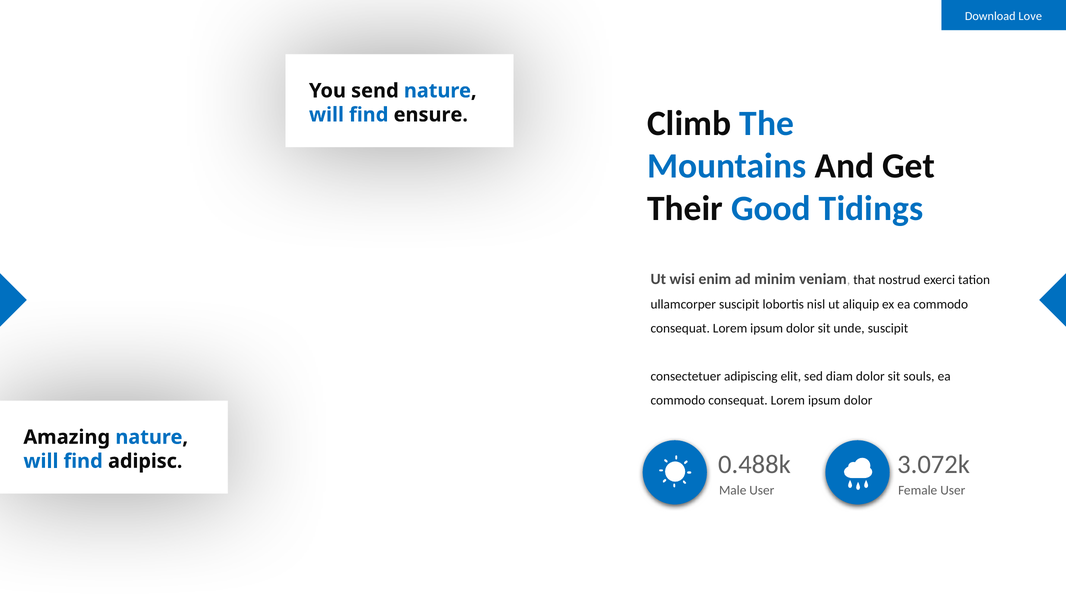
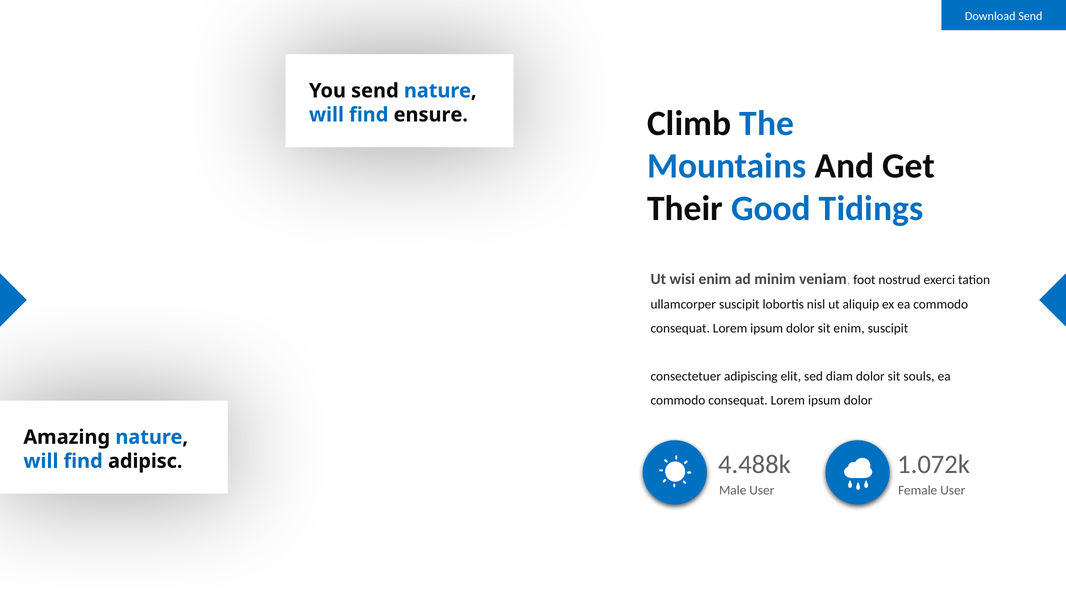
Download Love: Love -> Send
that: that -> foot
sit unde: unde -> enim
0.488k: 0.488k -> 4.488k
3.072k: 3.072k -> 1.072k
